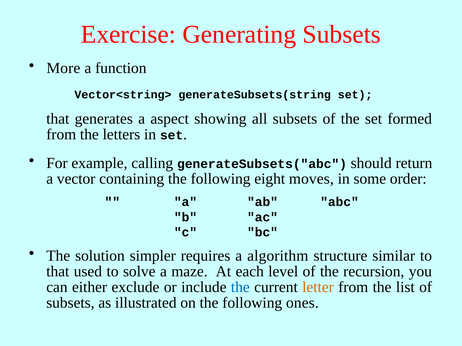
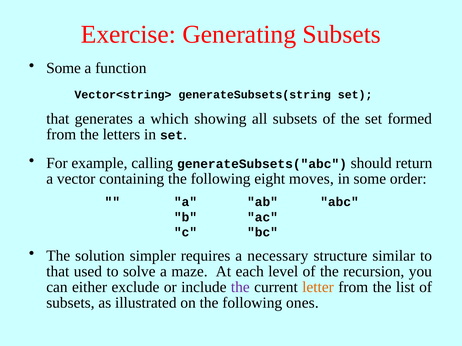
More at (63, 68): More -> Some
aspect: aspect -> which
algorithm: algorithm -> necessary
the at (240, 288) colour: blue -> purple
